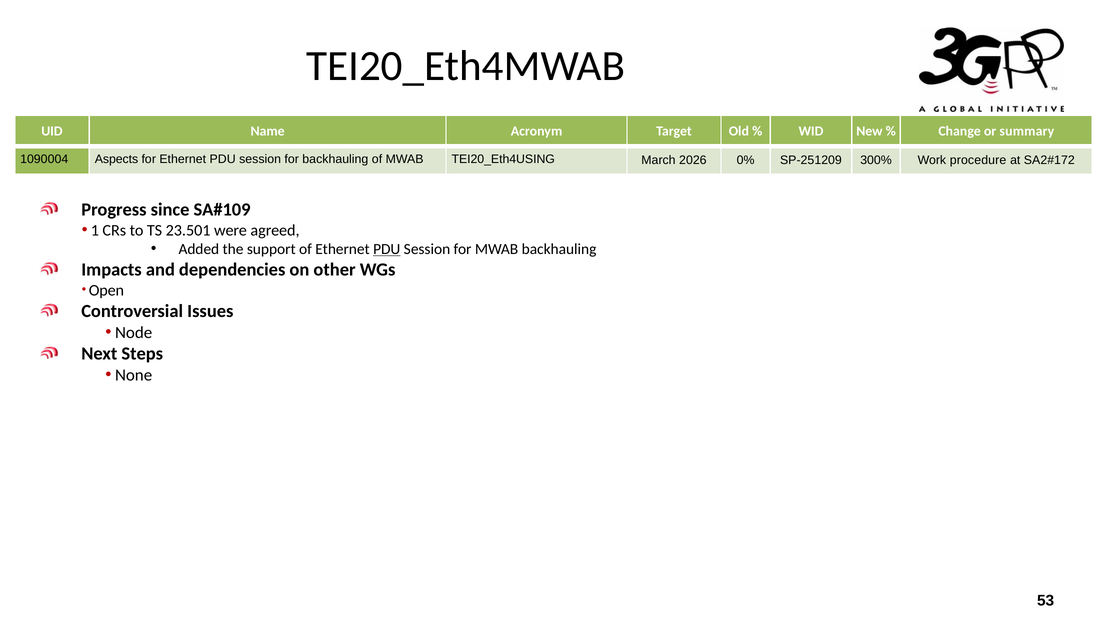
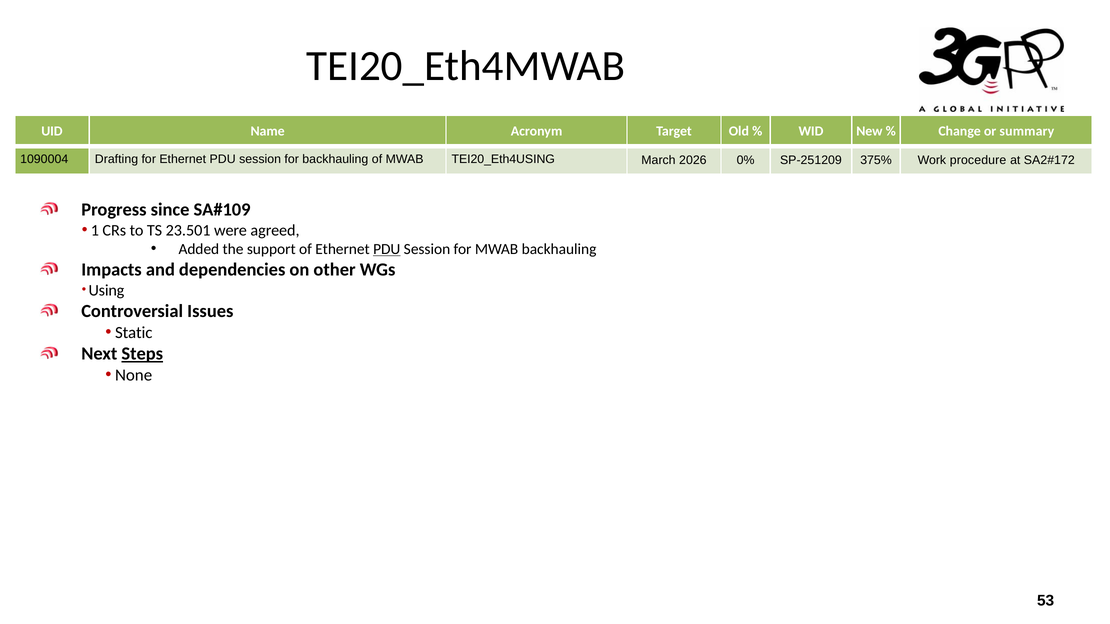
Aspects: Aspects -> Drafting
300%: 300% -> 375%
Open: Open -> Using
Node: Node -> Static
Steps underline: none -> present
